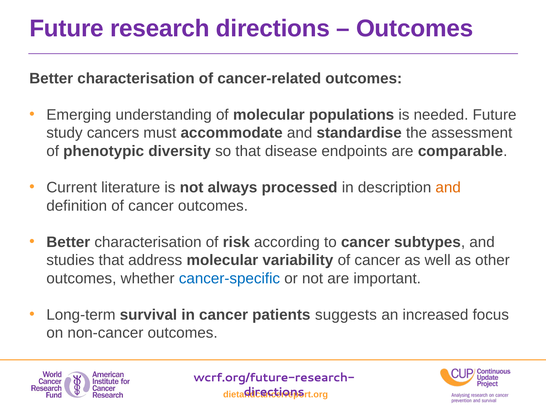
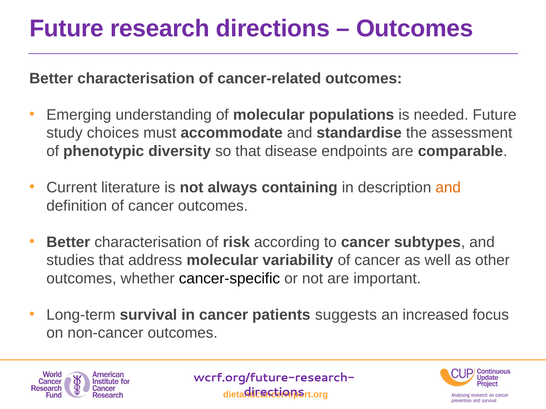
cancers: cancers -> choices
processed: processed -> containing
cancer-specific colour: blue -> black
